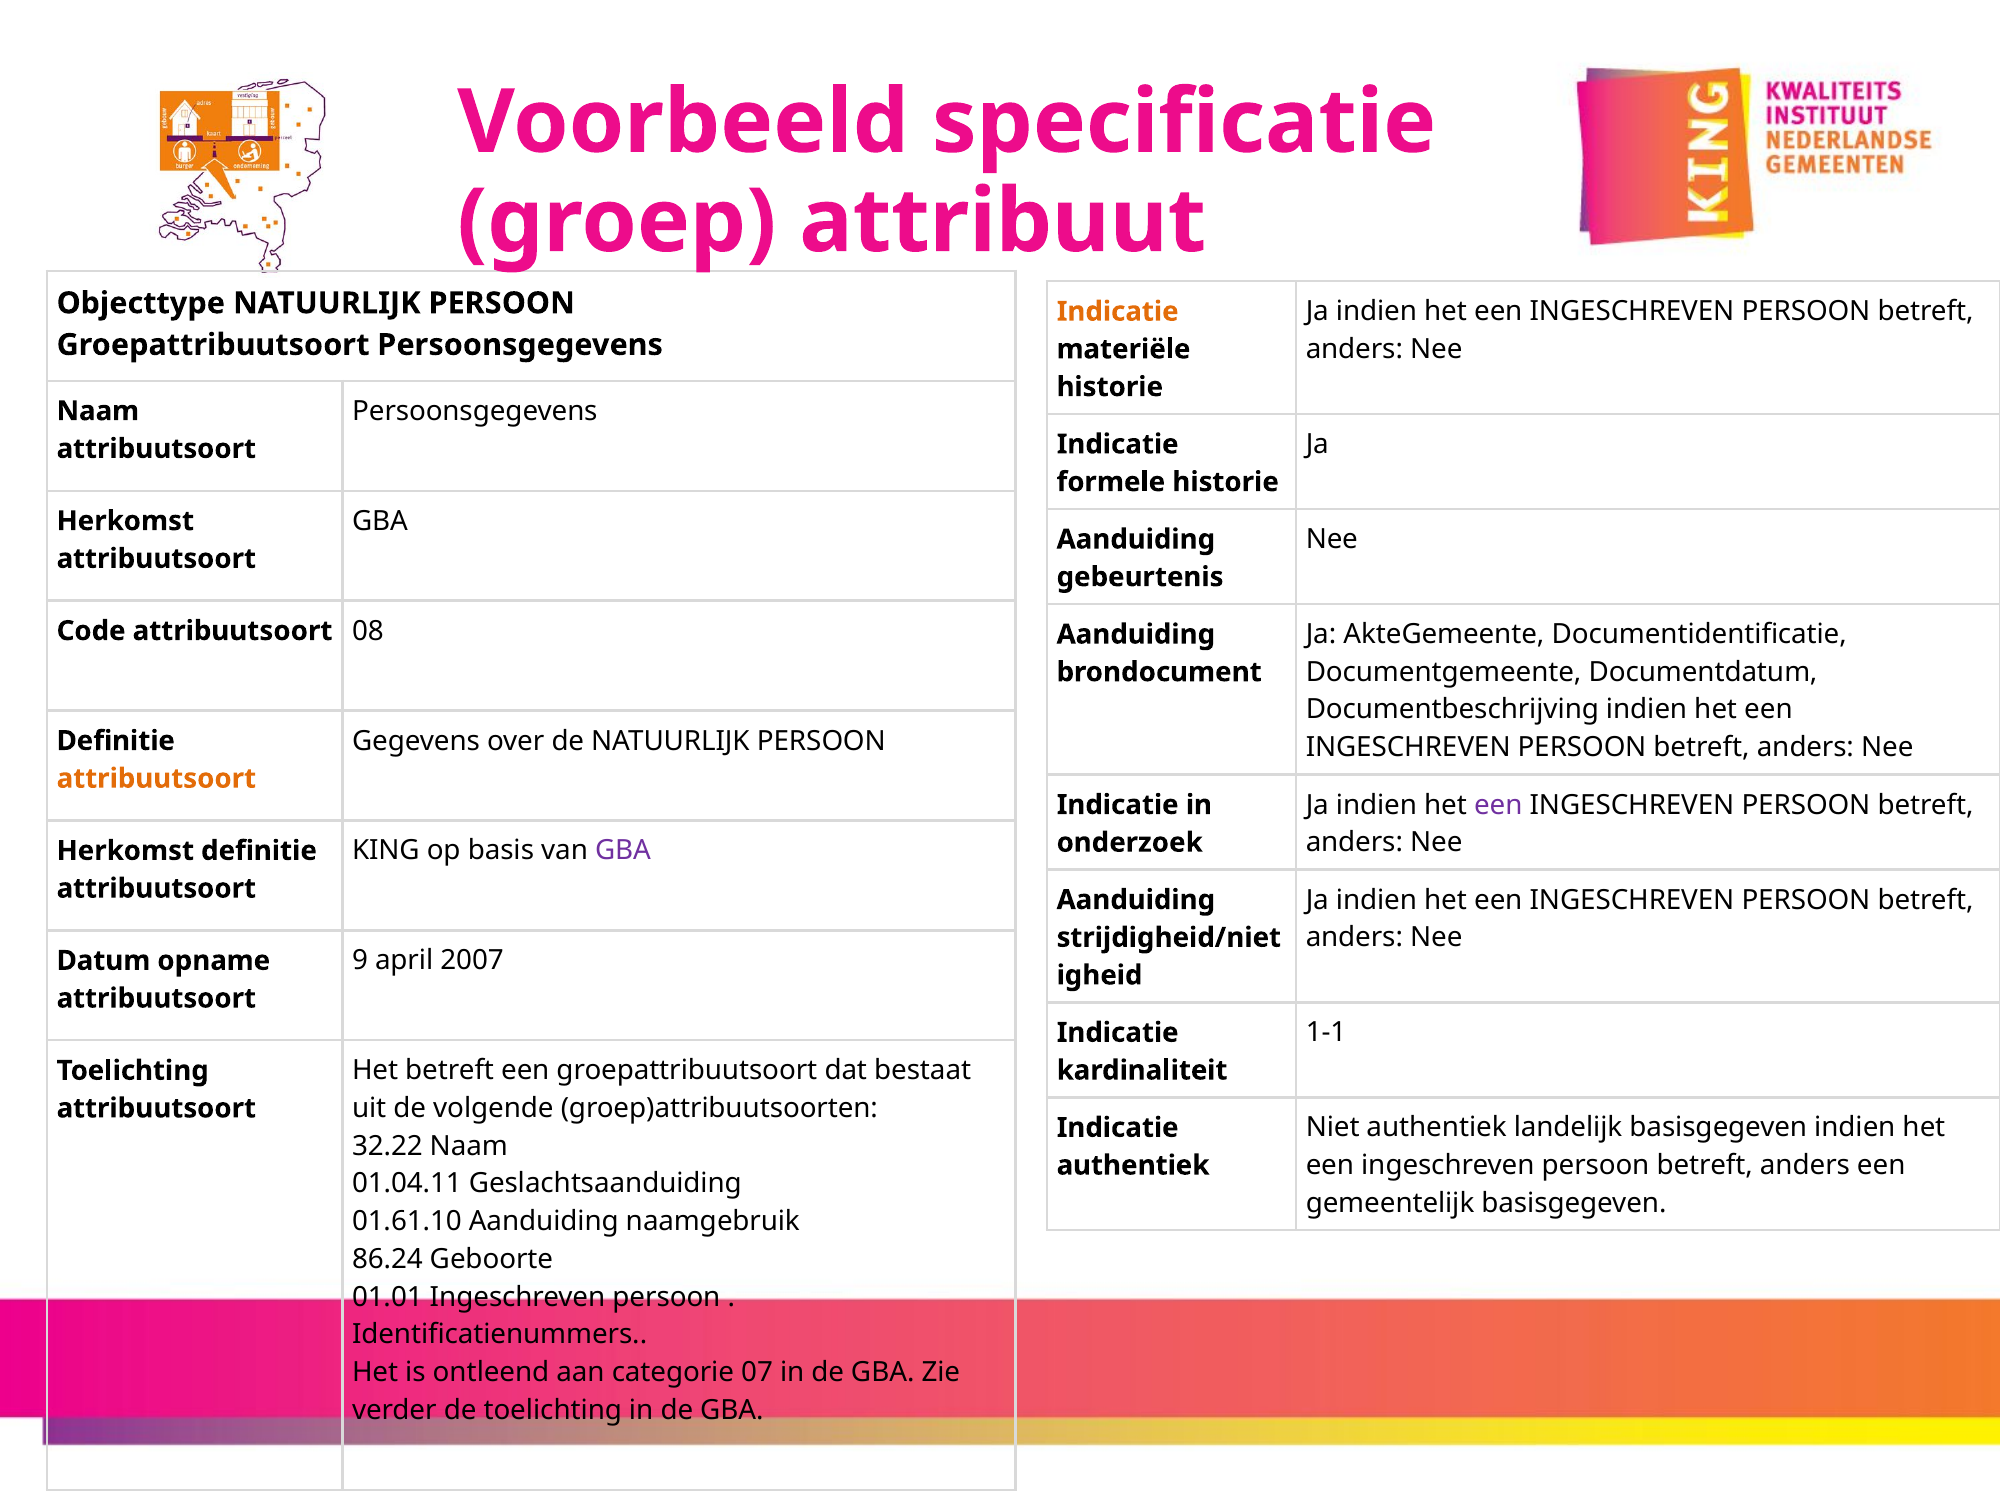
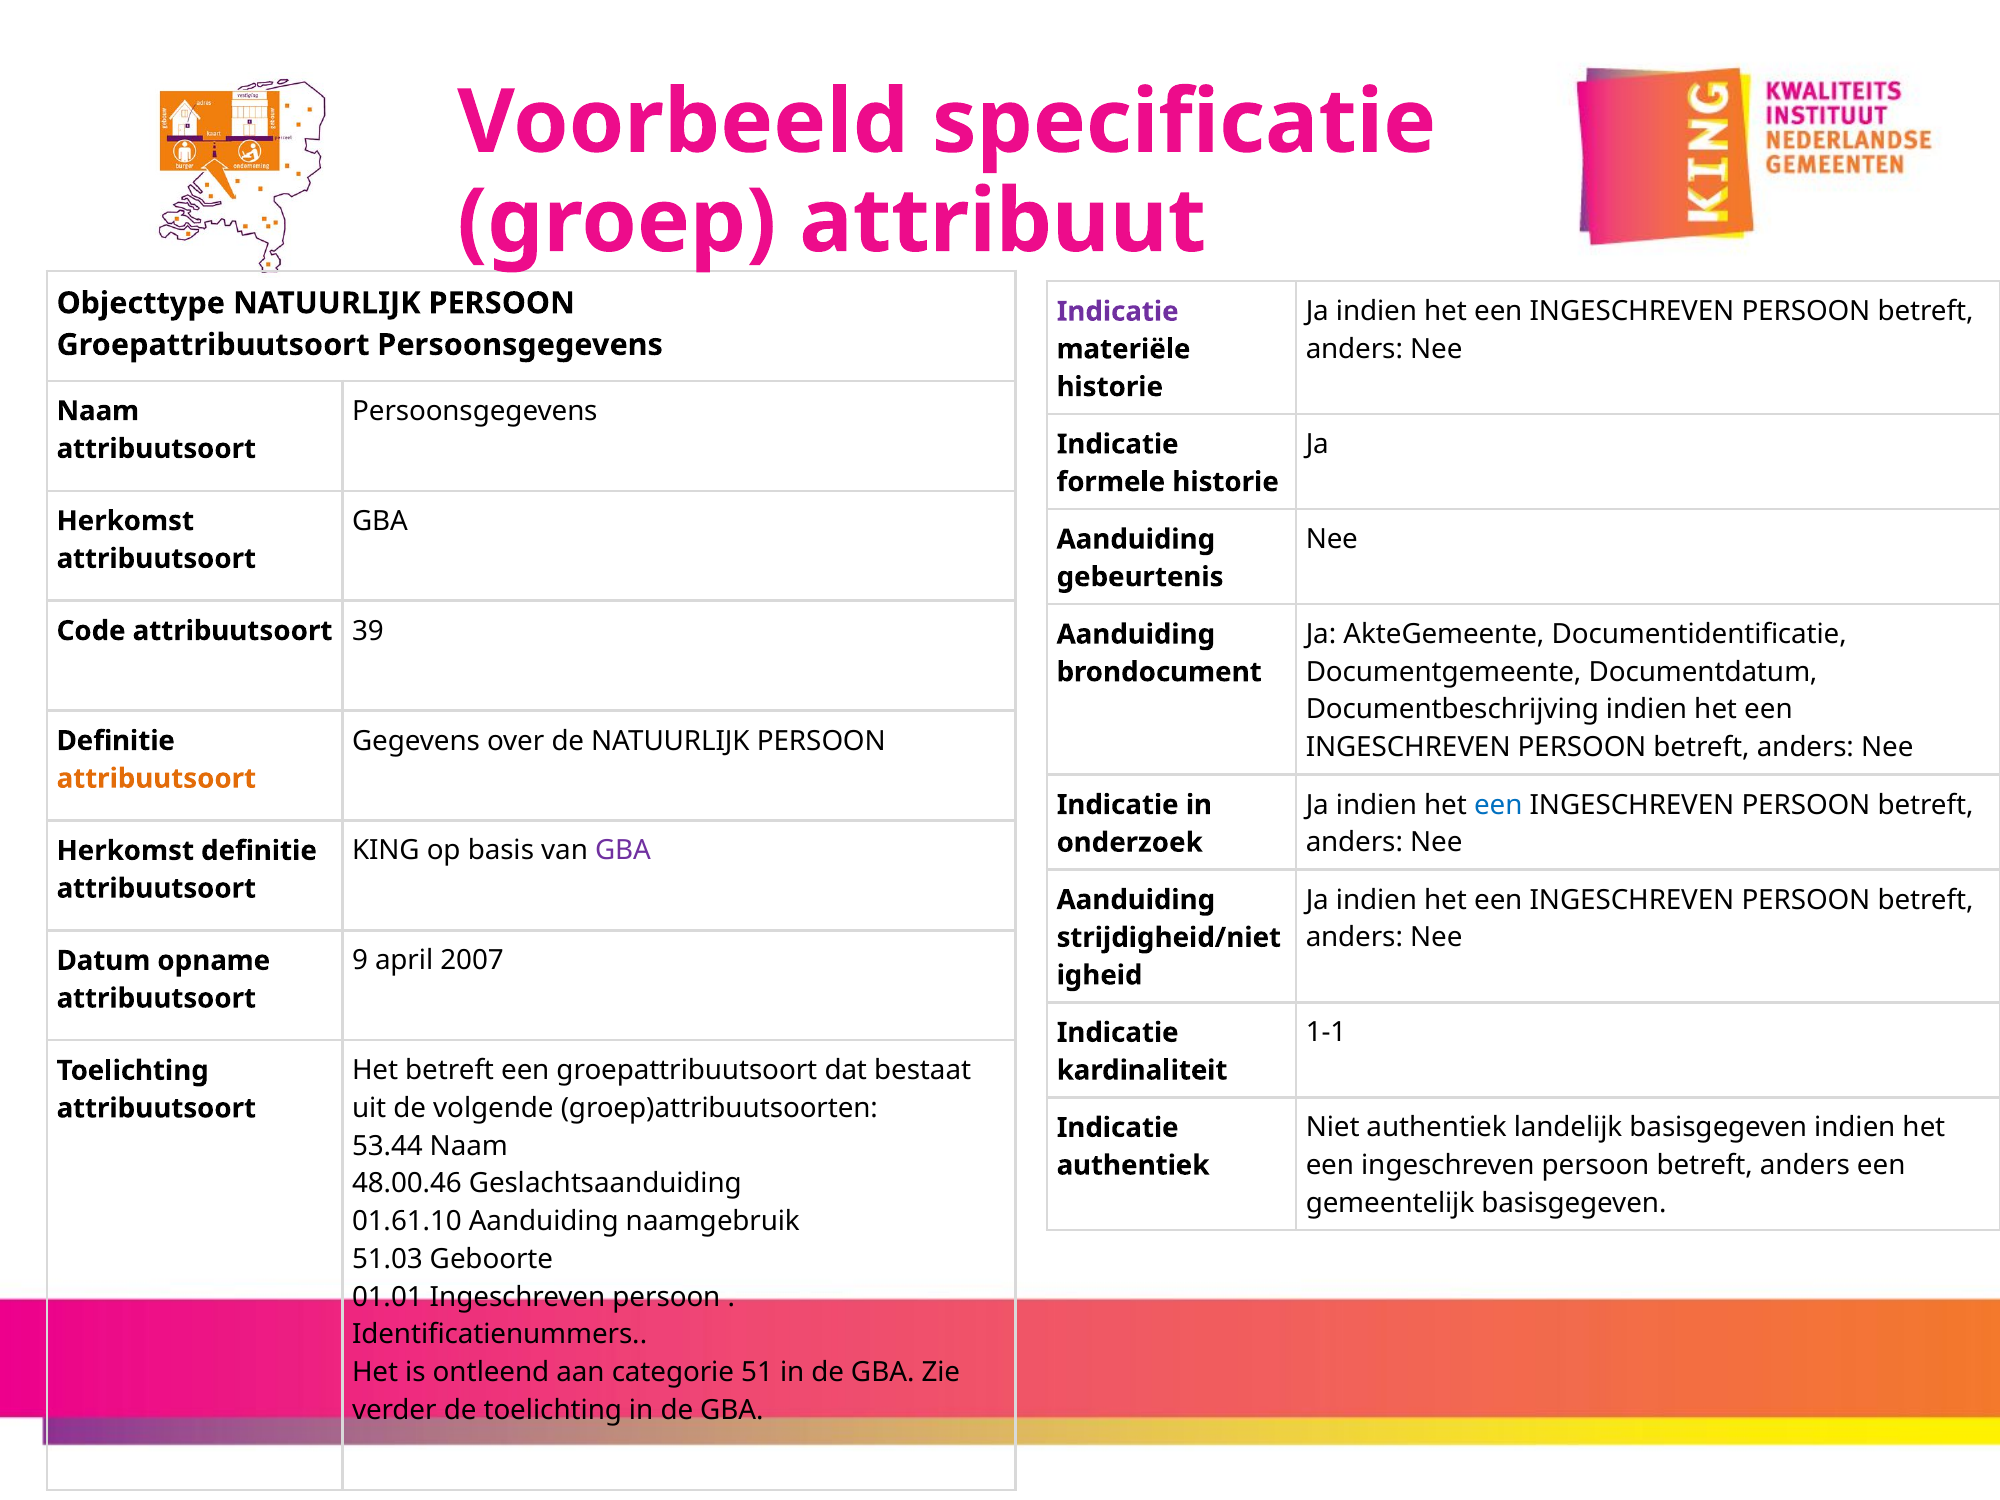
Indicatie at (1118, 312) colour: orange -> purple
08: 08 -> 39
een at (1498, 805) colour: purple -> blue
32.22: 32.22 -> 53.44
01.04.11: 01.04.11 -> 48.00.46
86.24: 86.24 -> 51.03
07: 07 -> 51
